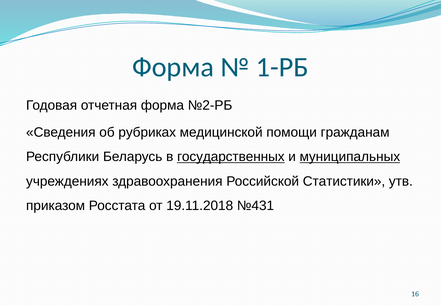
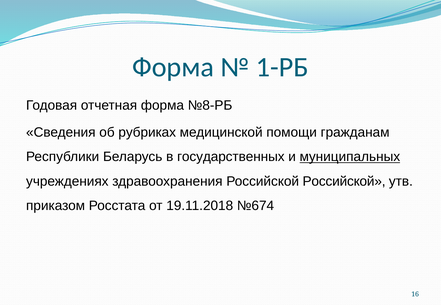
№2-РБ: №2-РБ -> №8-РБ
государственных underline: present -> none
Российской Статистики: Статистики -> Российской
№431: №431 -> №674
